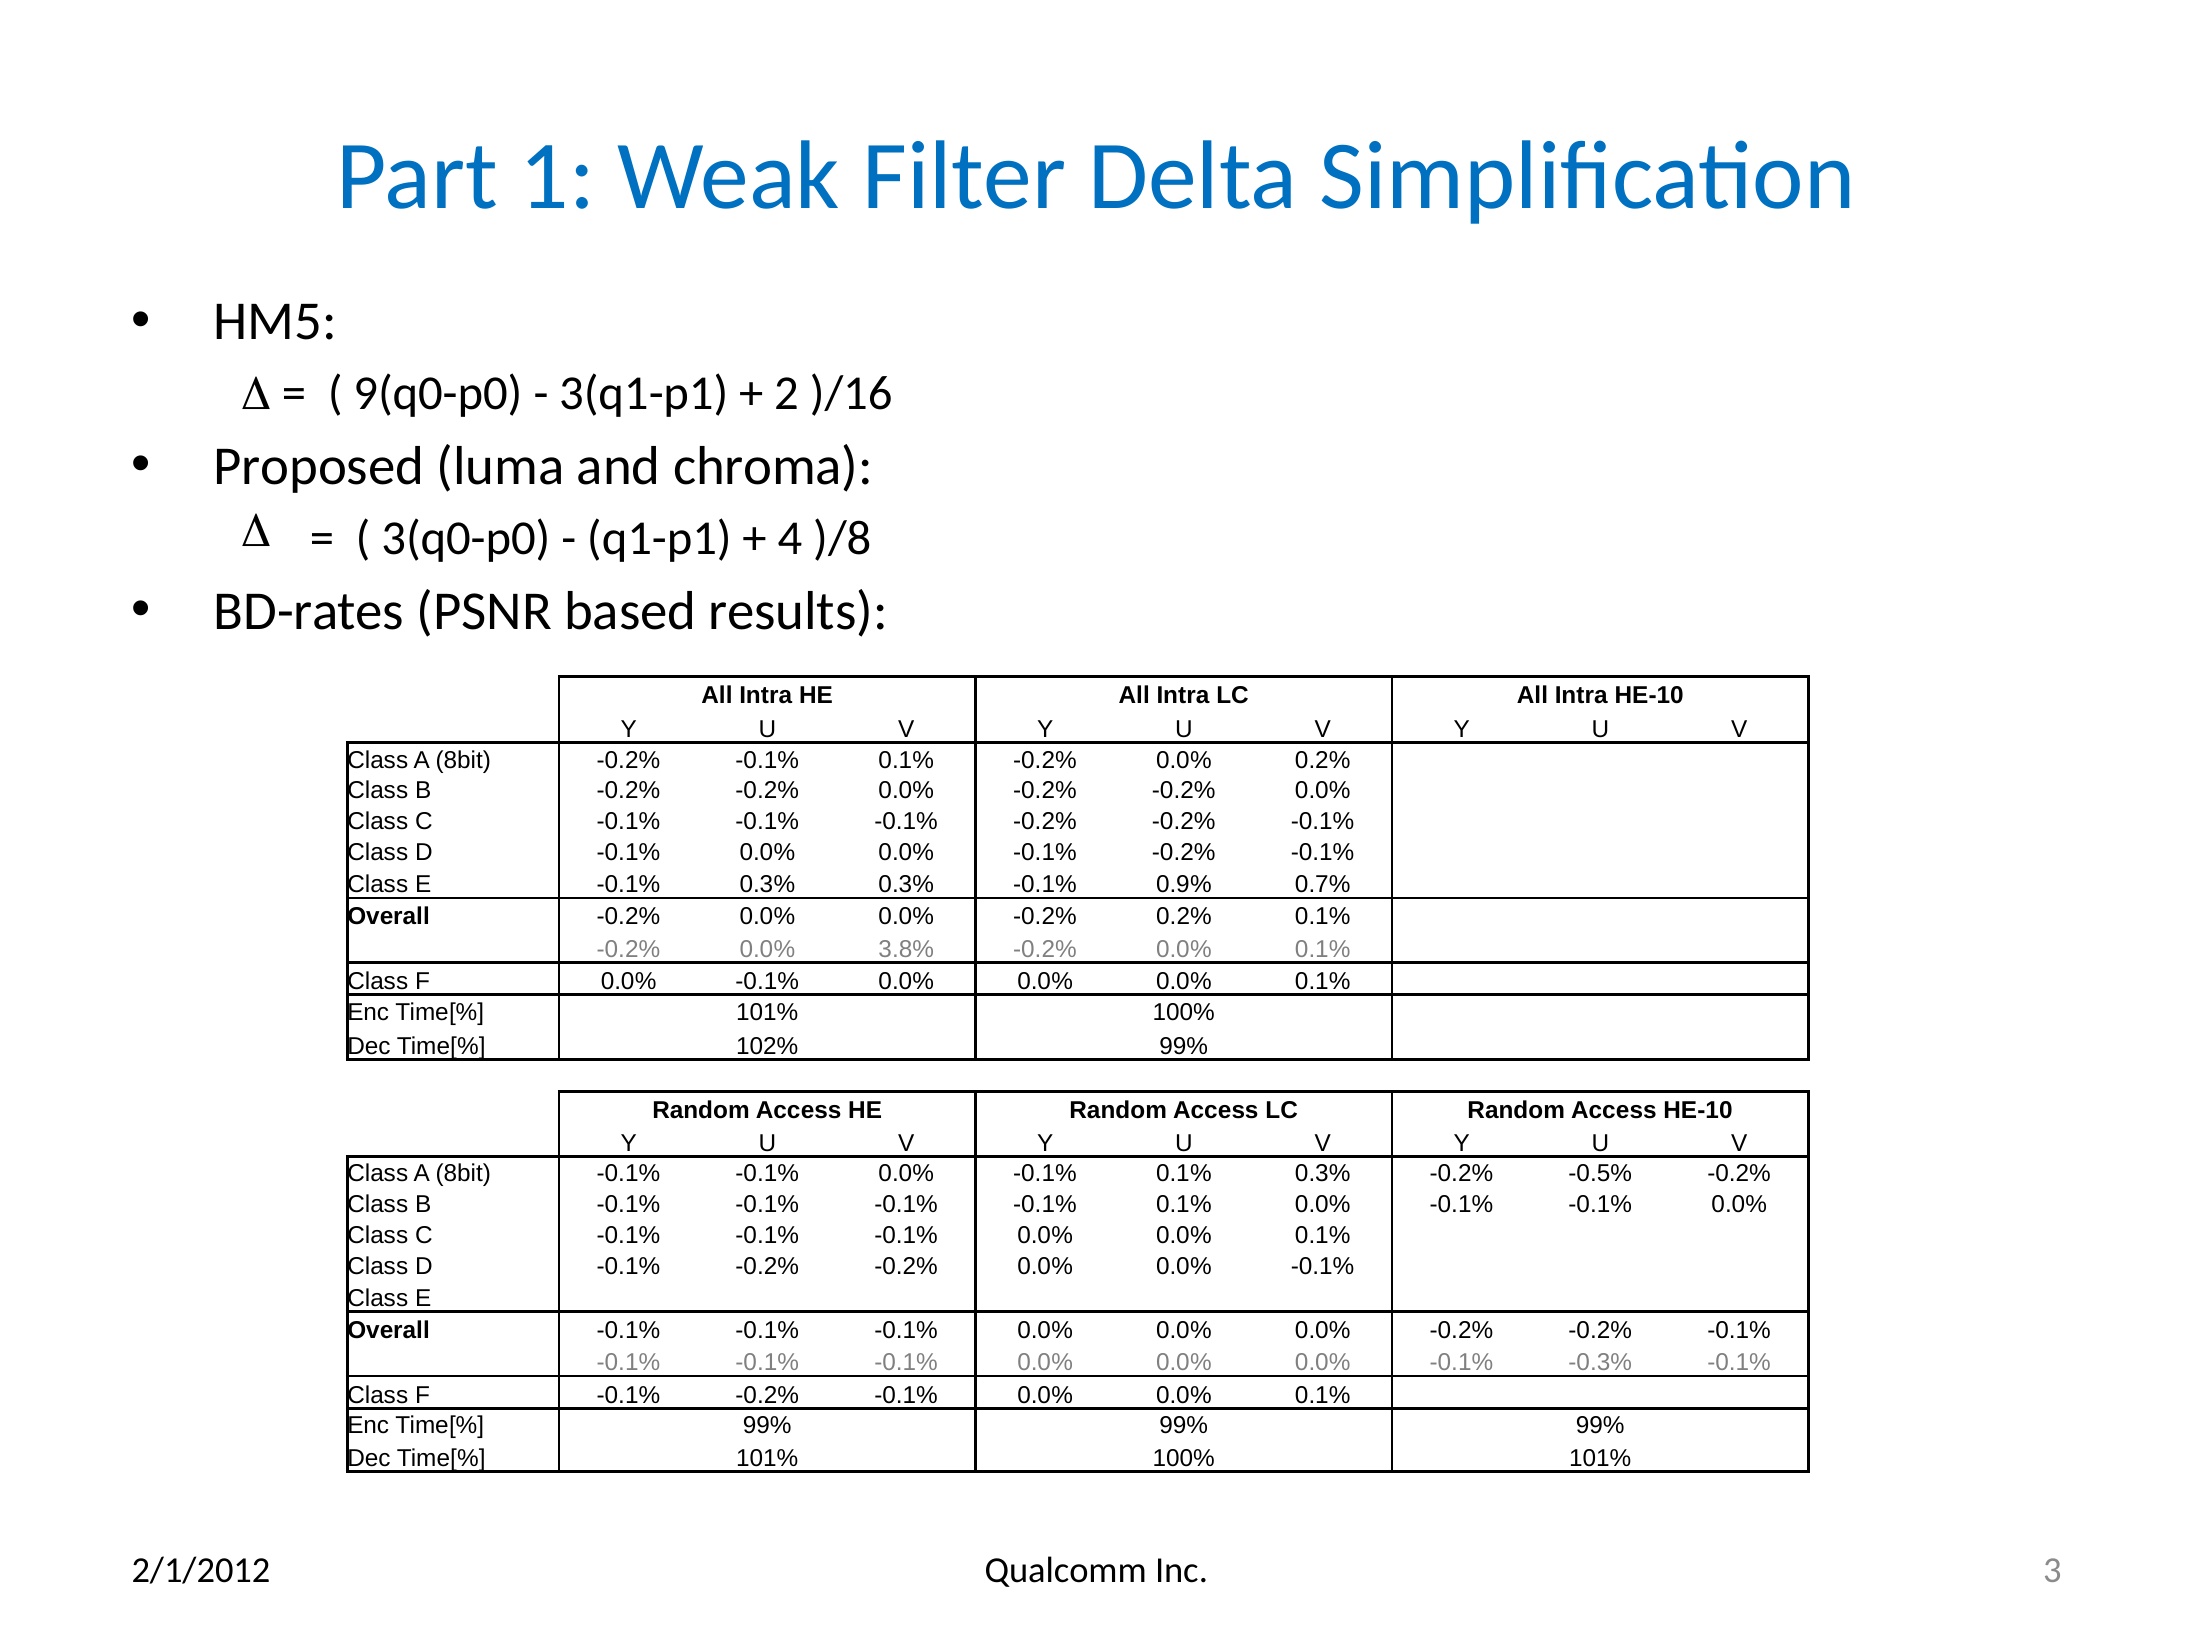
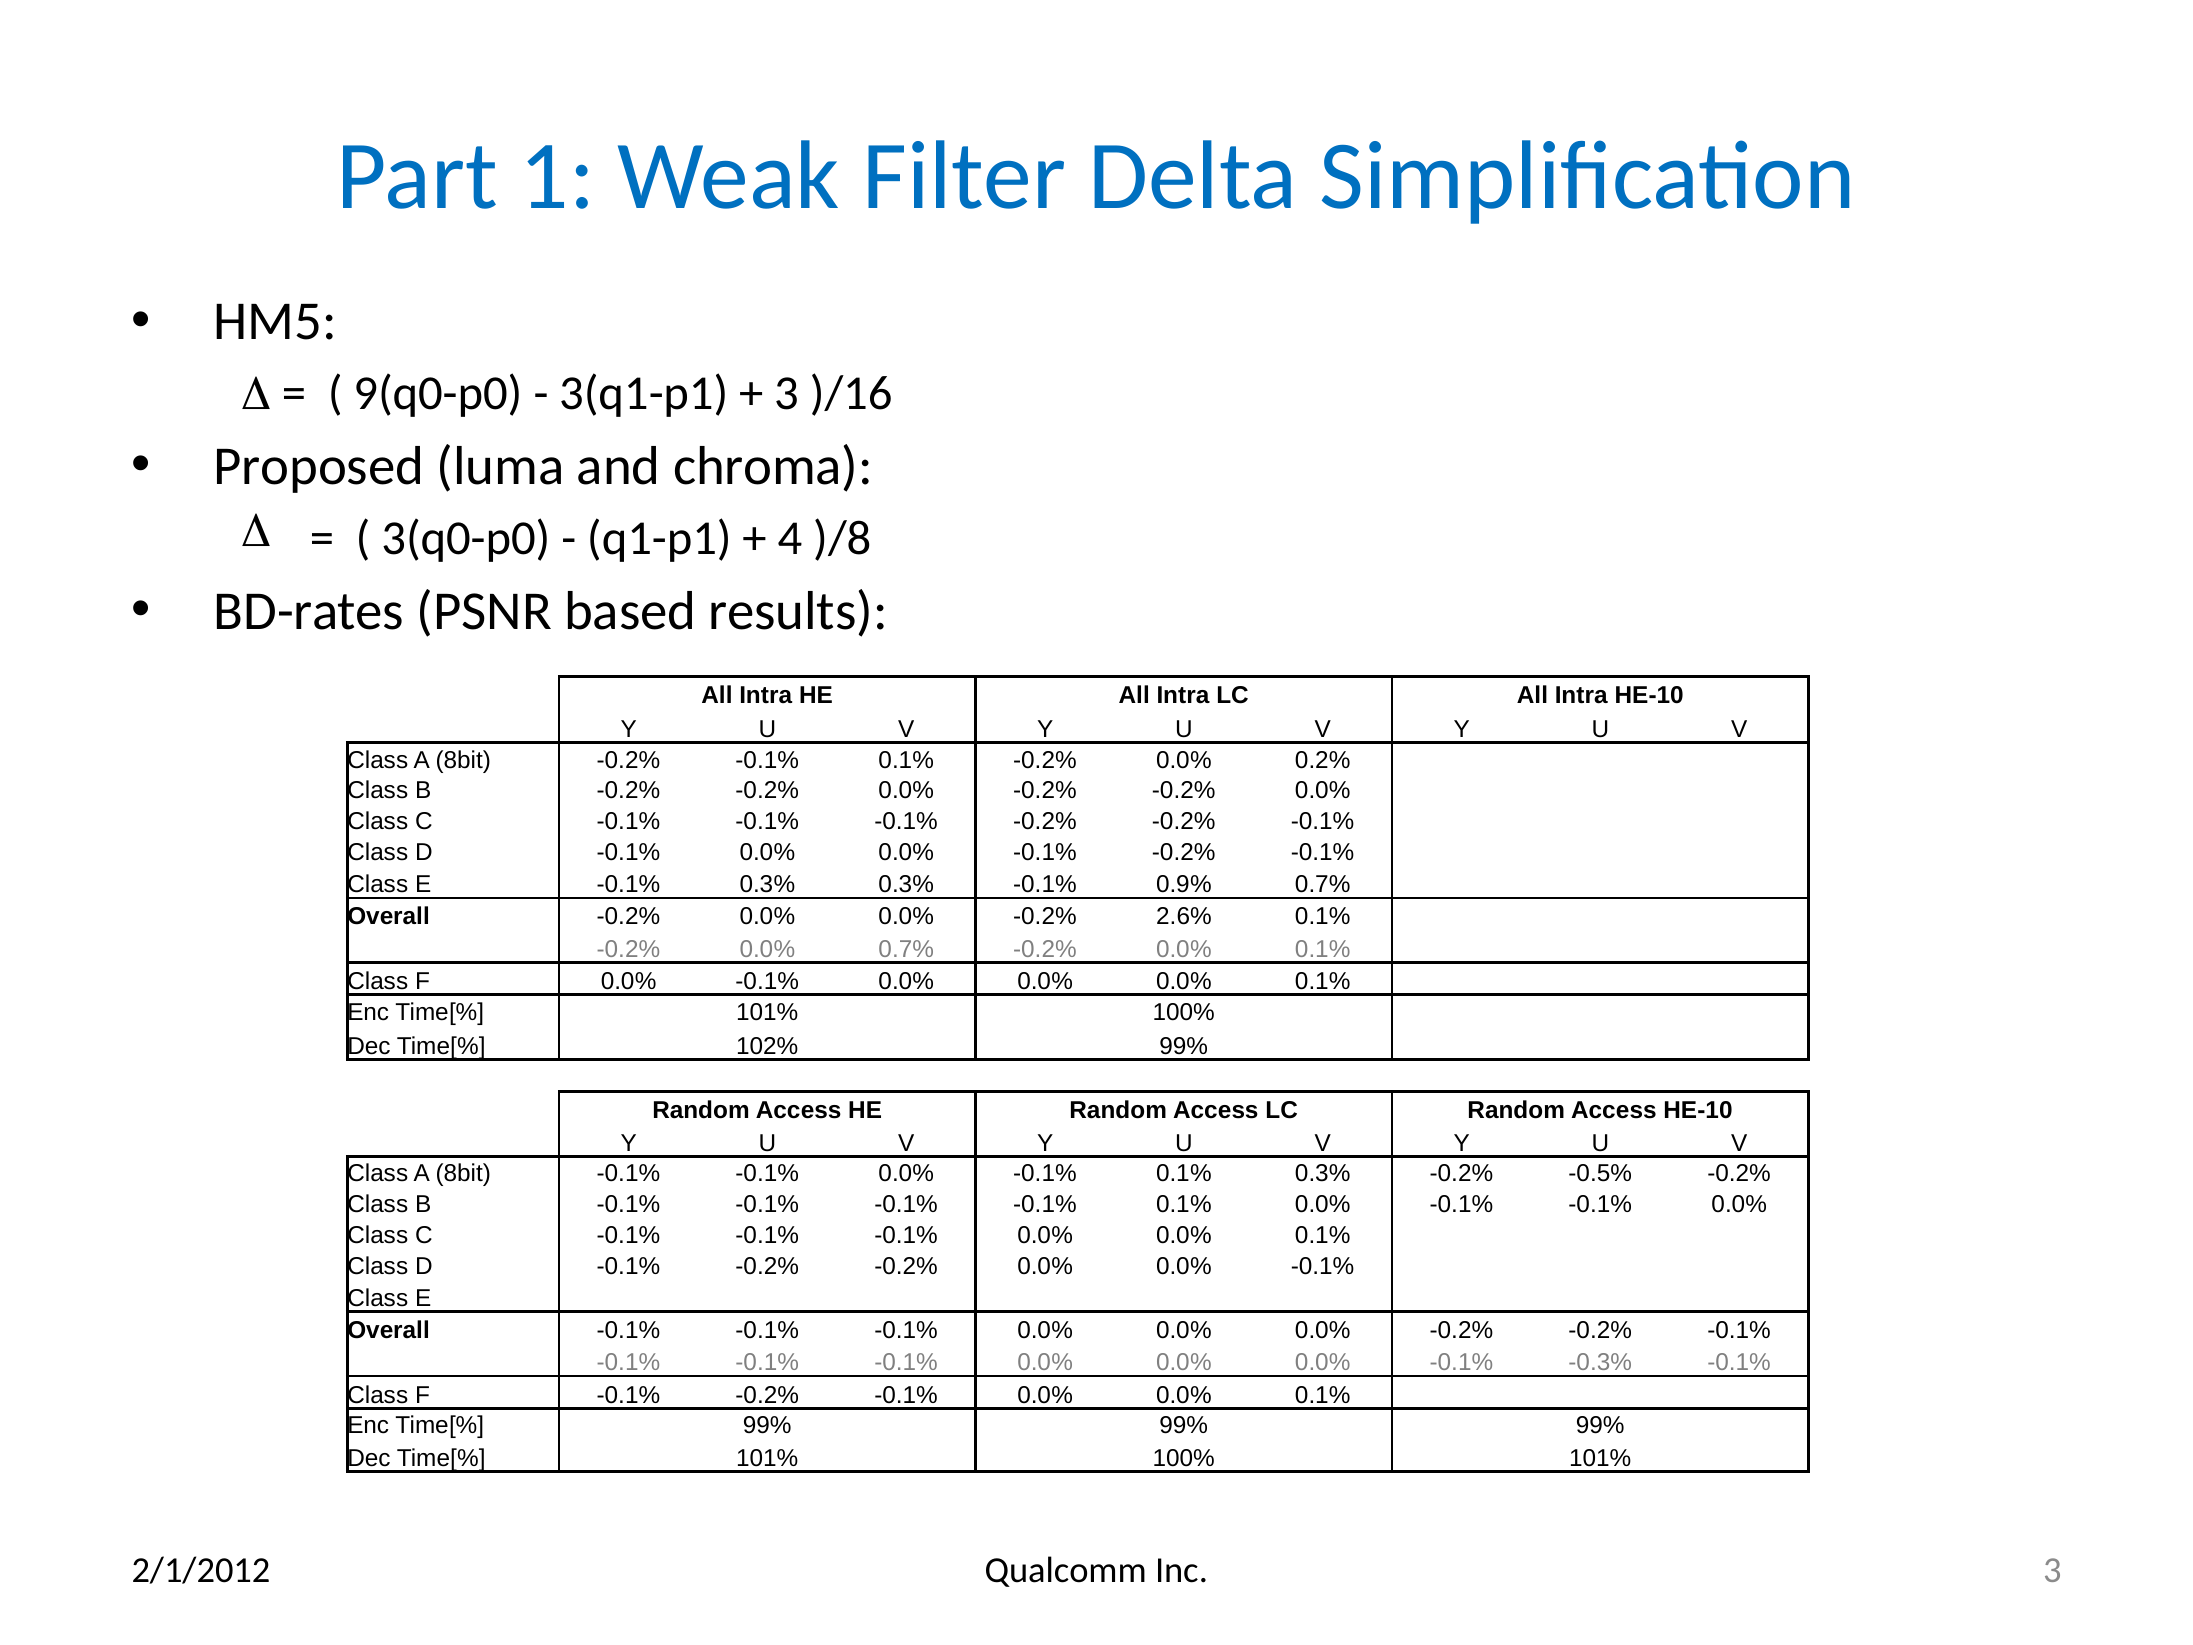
2 at (787, 393): 2 -> 3
-0.2% 0.2%: 0.2% -> 2.6%
0.0% 3.8%: 3.8% -> 0.7%
